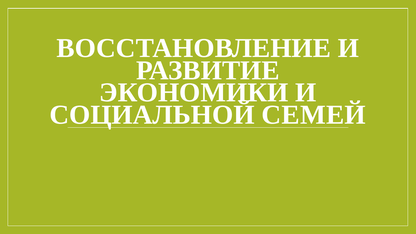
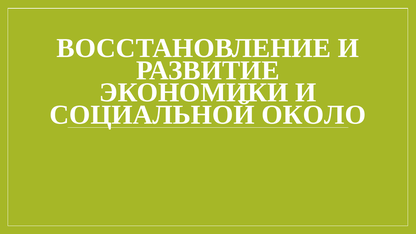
СЕМЕЙ: СЕМЕЙ -> ОКОЛО
